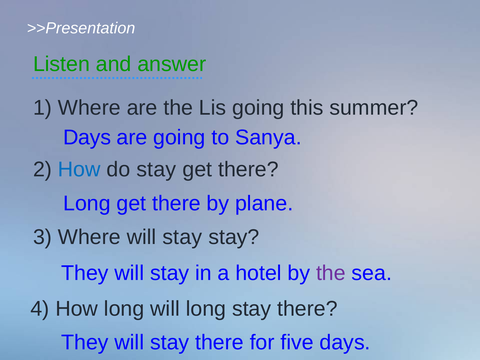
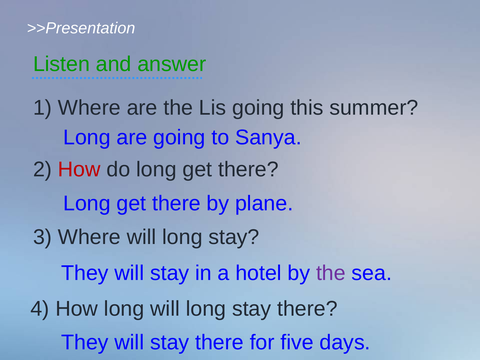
Days at (87, 138): Days -> Long
How at (79, 169) colour: blue -> red
do stay: stay -> long
Where will stay: stay -> long
